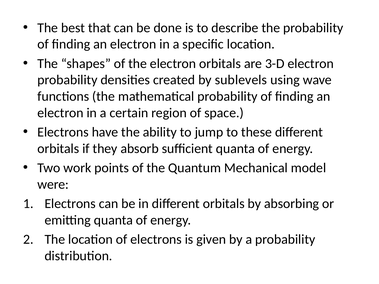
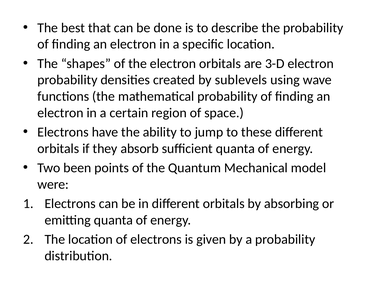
work: work -> been
